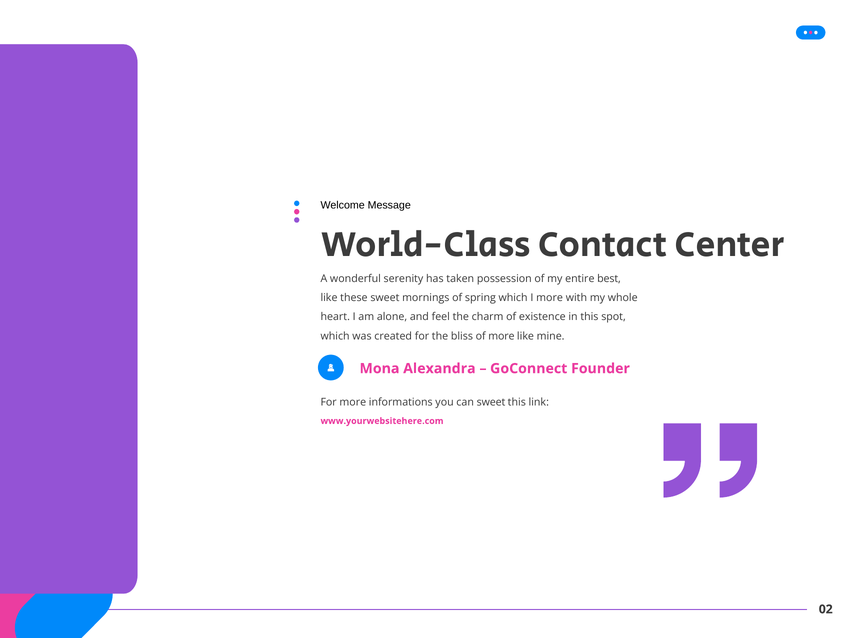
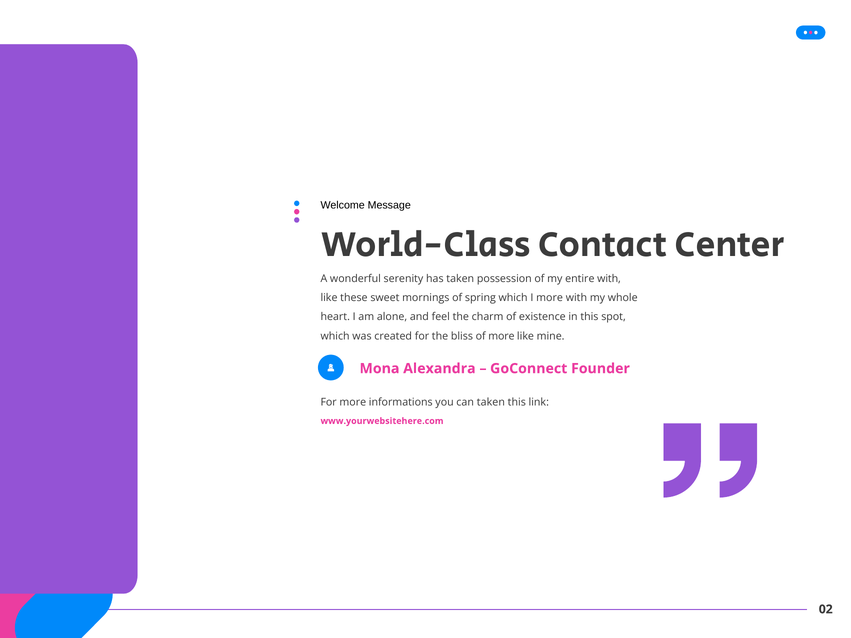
entire best: best -> with
can sweet: sweet -> taken
